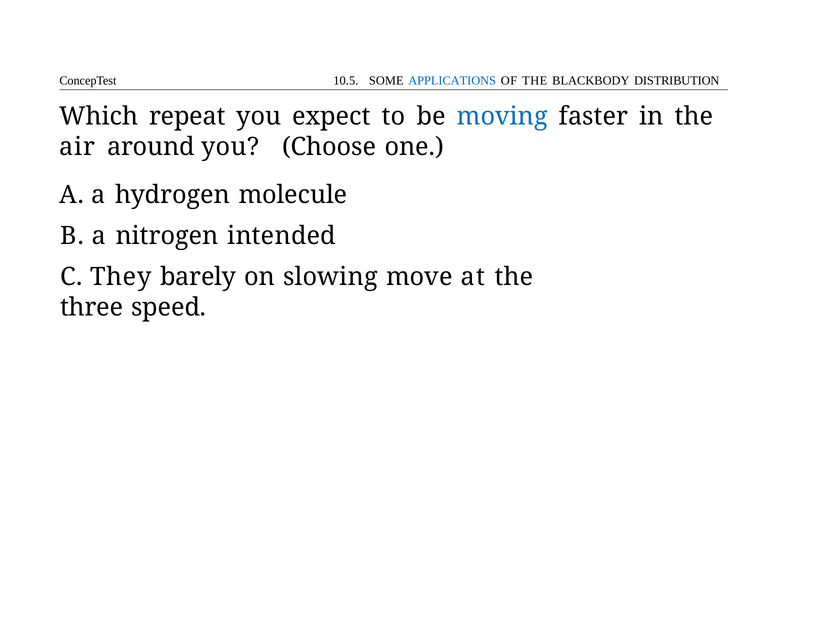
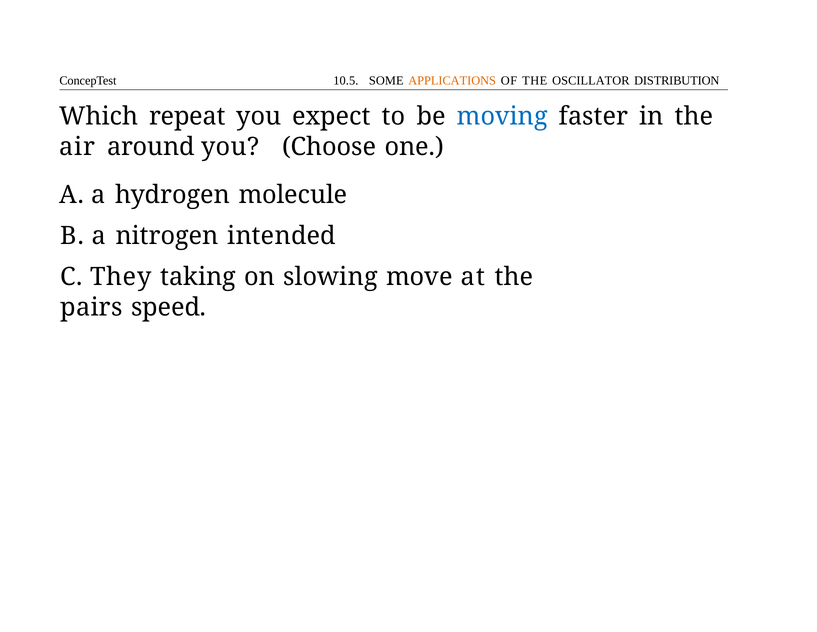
APPLICATIONS colour: blue -> orange
BLACKBODY: BLACKBODY -> OSCILLATOR
barely: barely -> taking
three: three -> pairs
